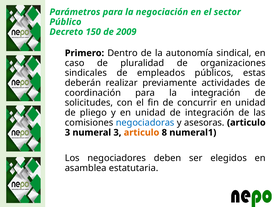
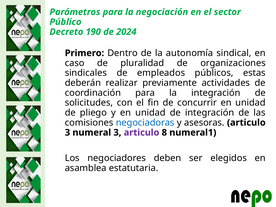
150: 150 -> 190
2009: 2009 -> 2024
articulo at (142, 133) colour: orange -> purple
